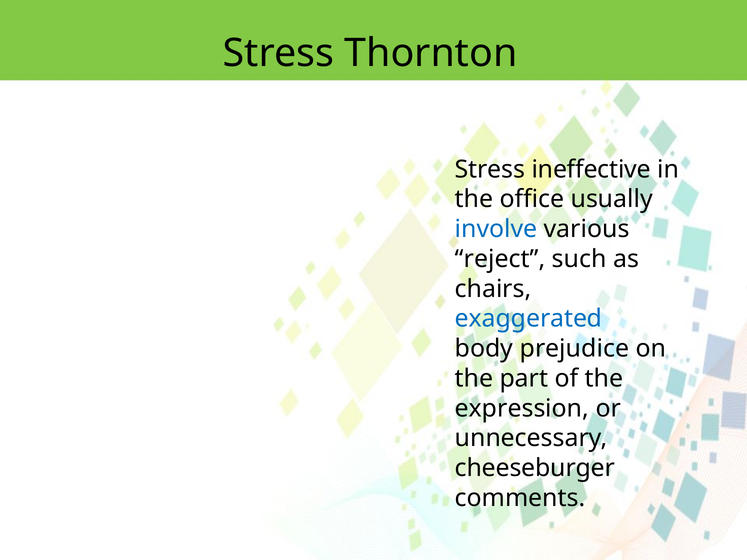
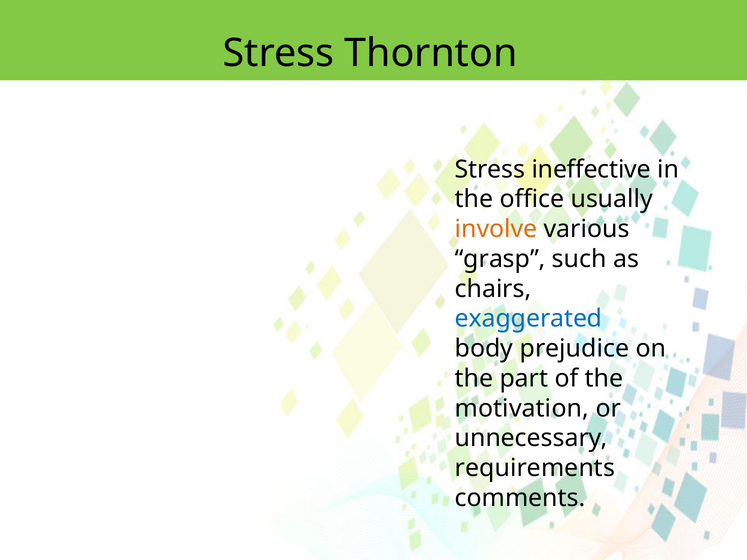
involve colour: blue -> orange
reject: reject -> grasp
expression: expression -> motivation
cheeseburger: cheeseburger -> requirements
